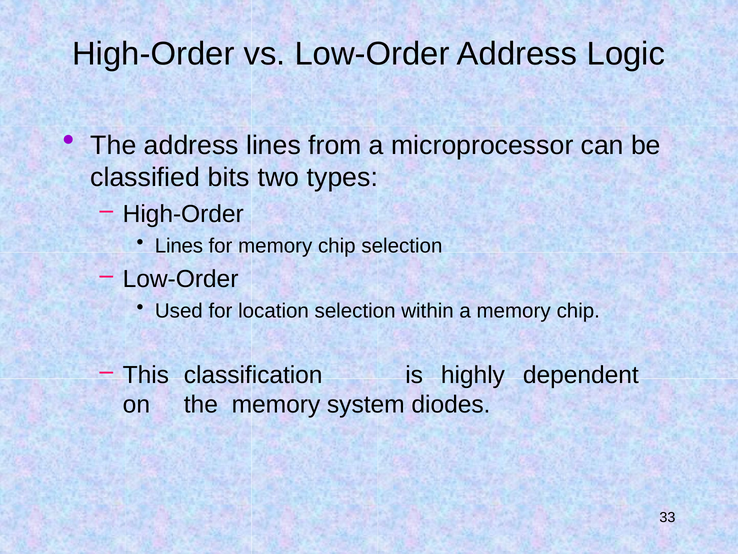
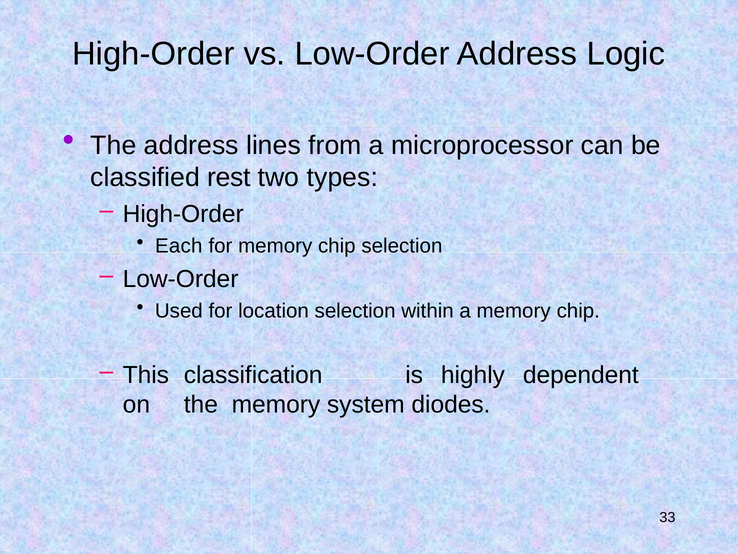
bits: bits -> rest
Lines at (179, 246): Lines -> Each
